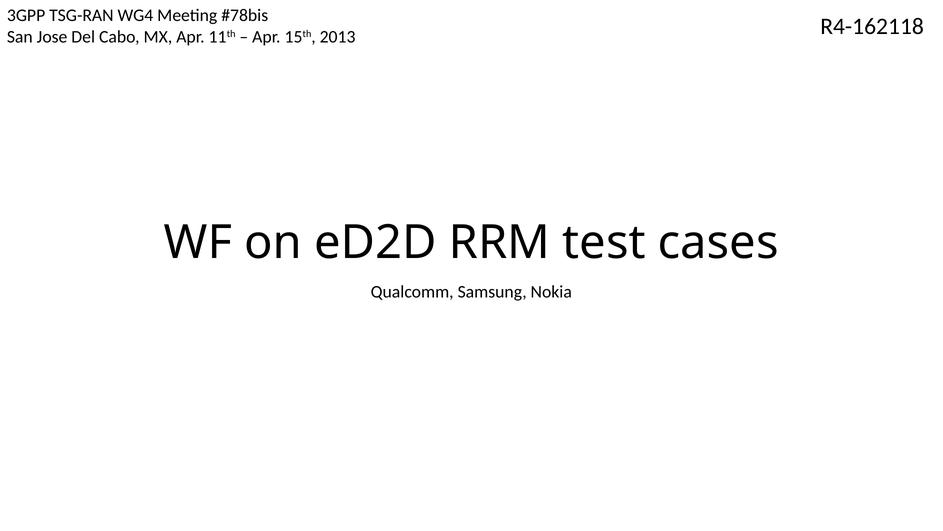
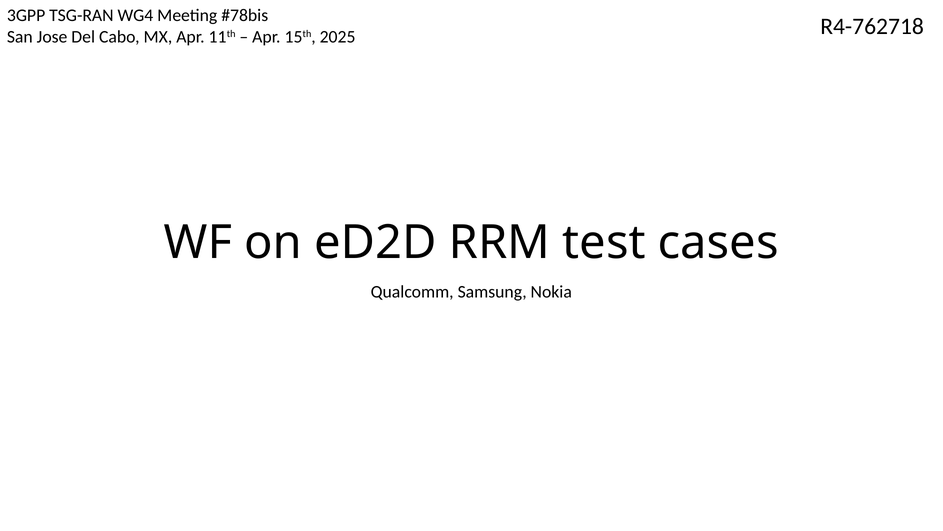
R4-162118: R4-162118 -> R4-762718
2013: 2013 -> 2025
